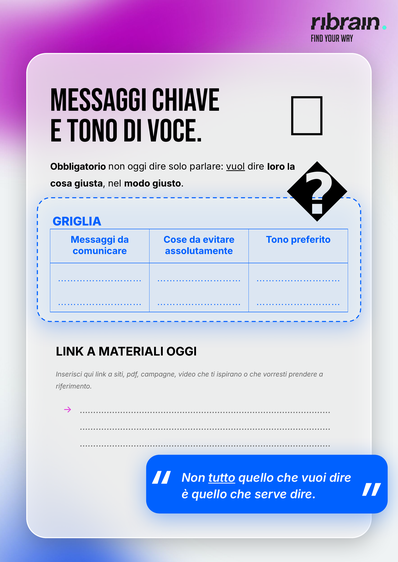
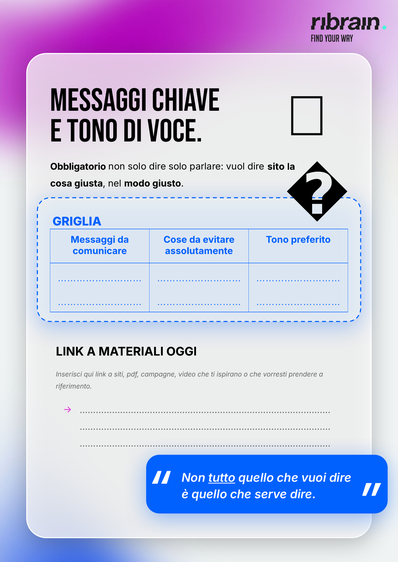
non oggi: oggi -> solo
vuol underline: present -> none
loro: loro -> sito
